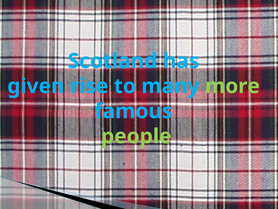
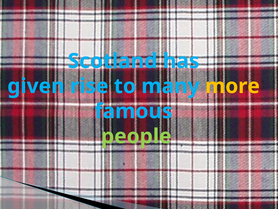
more colour: light green -> yellow
